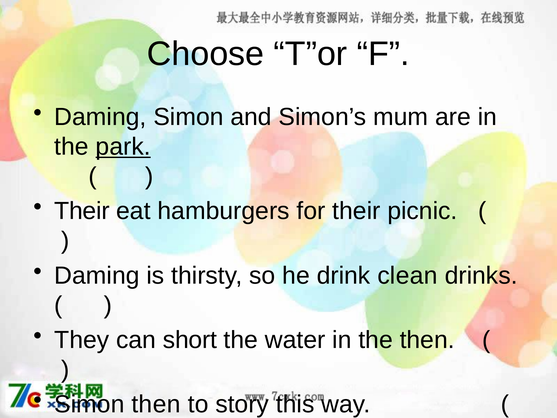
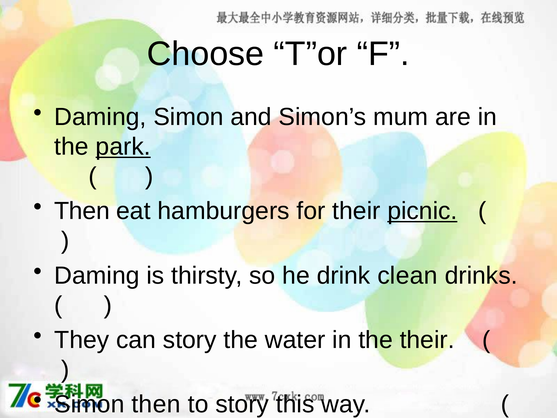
Their at (82, 211): Their -> Then
picnic underline: none -> present
can short: short -> story
the then: then -> their
